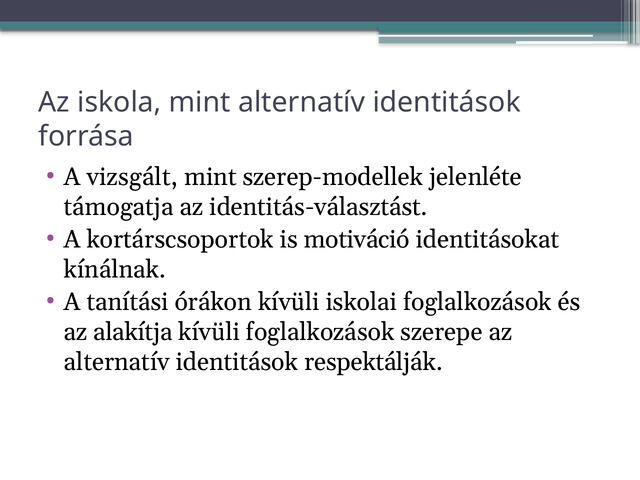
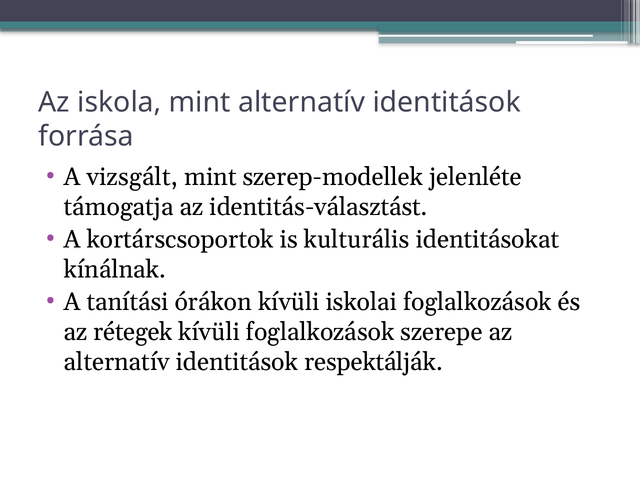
motiváció: motiváció -> kulturális
alakítja: alakítja -> rétegek
